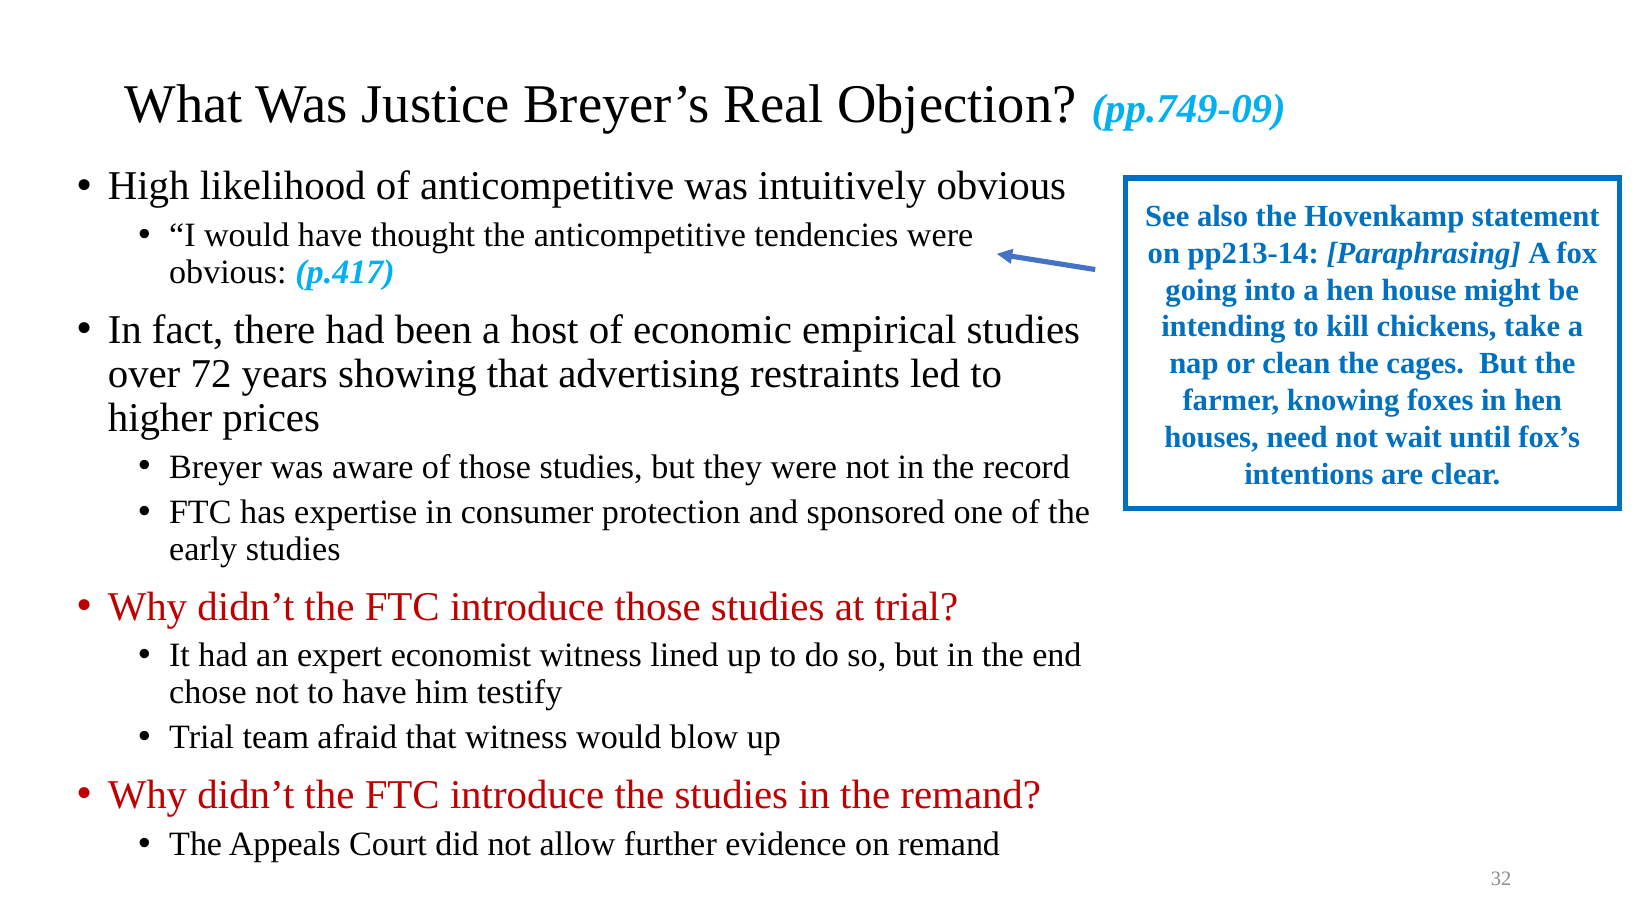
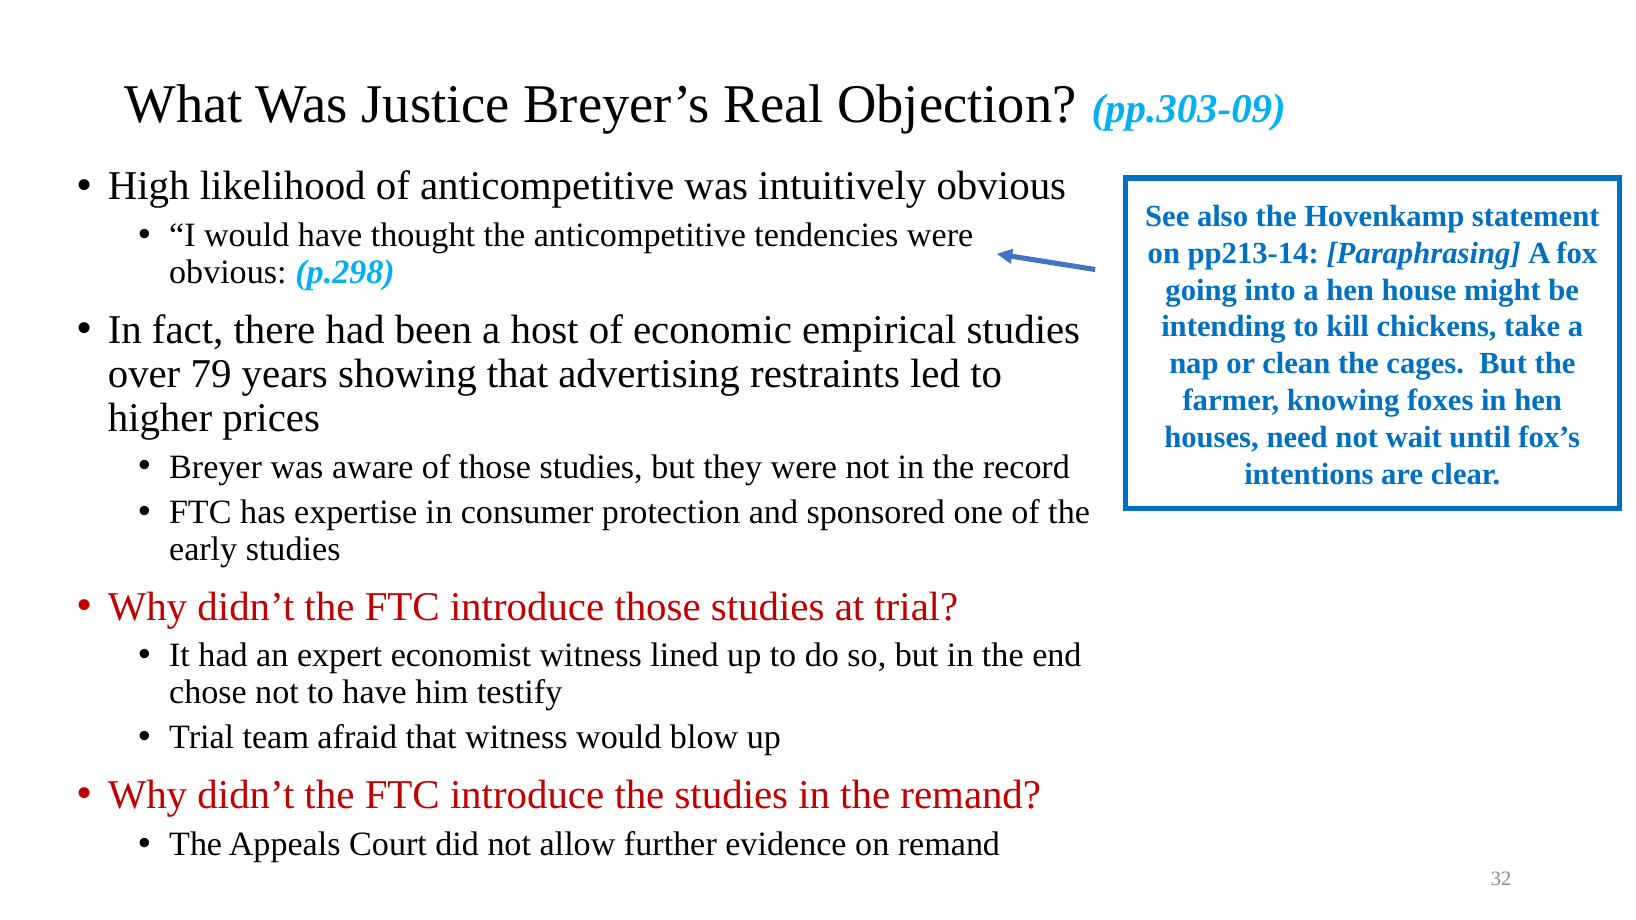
pp.749-09: pp.749-09 -> pp.303-09
p.417: p.417 -> p.298
72: 72 -> 79
